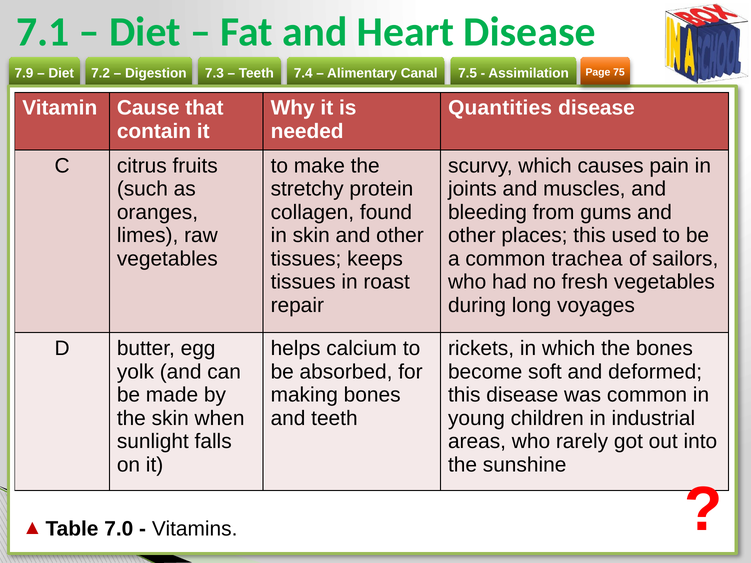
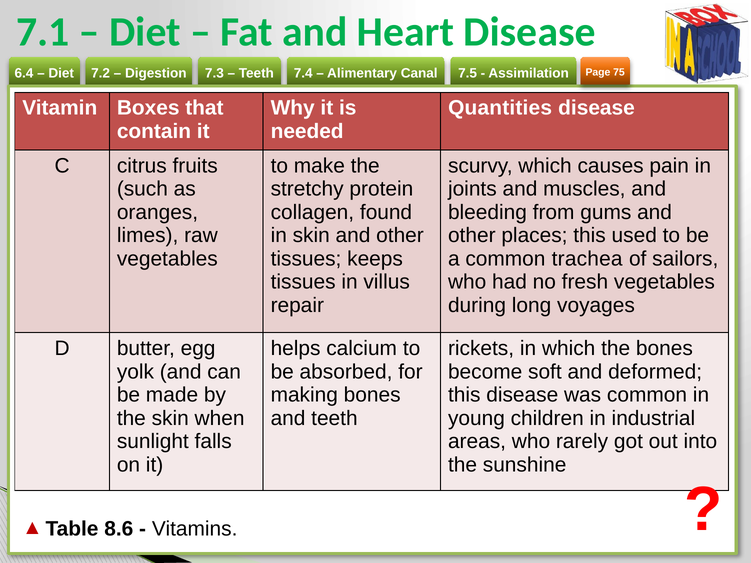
7.9: 7.9 -> 6.4
Cause: Cause -> Boxes
roast: roast -> villus
7.0: 7.0 -> 8.6
